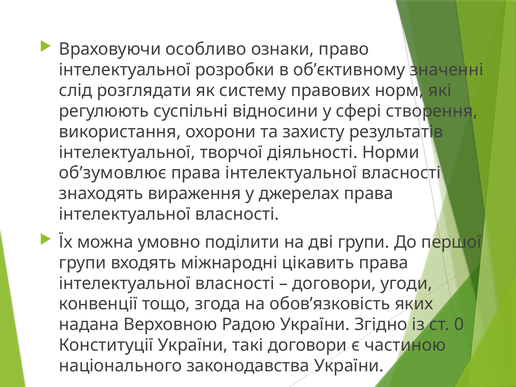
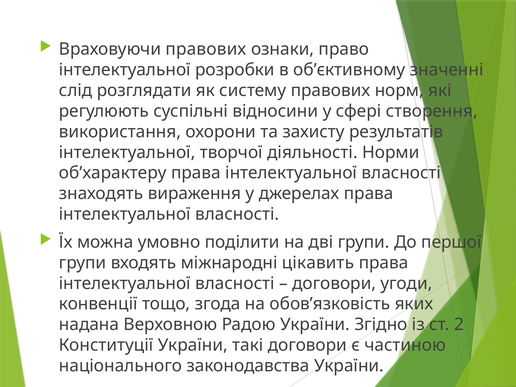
Враховуючи особливо: особливо -> правових
об’зумовлює: об’зумовлює -> об’характеру
0: 0 -> 2
